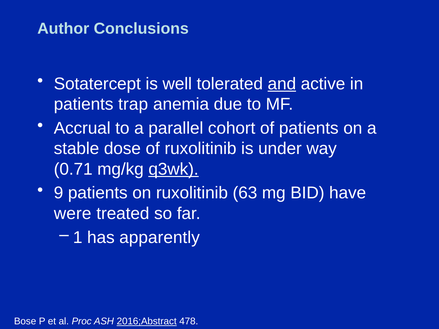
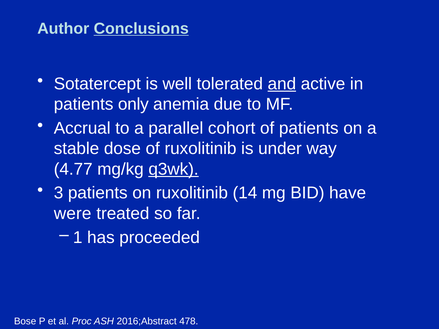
Conclusions underline: none -> present
trap: trap -> only
0.71: 0.71 -> 4.77
9: 9 -> 3
63: 63 -> 14
apparently: apparently -> proceeded
2016;Abstract underline: present -> none
